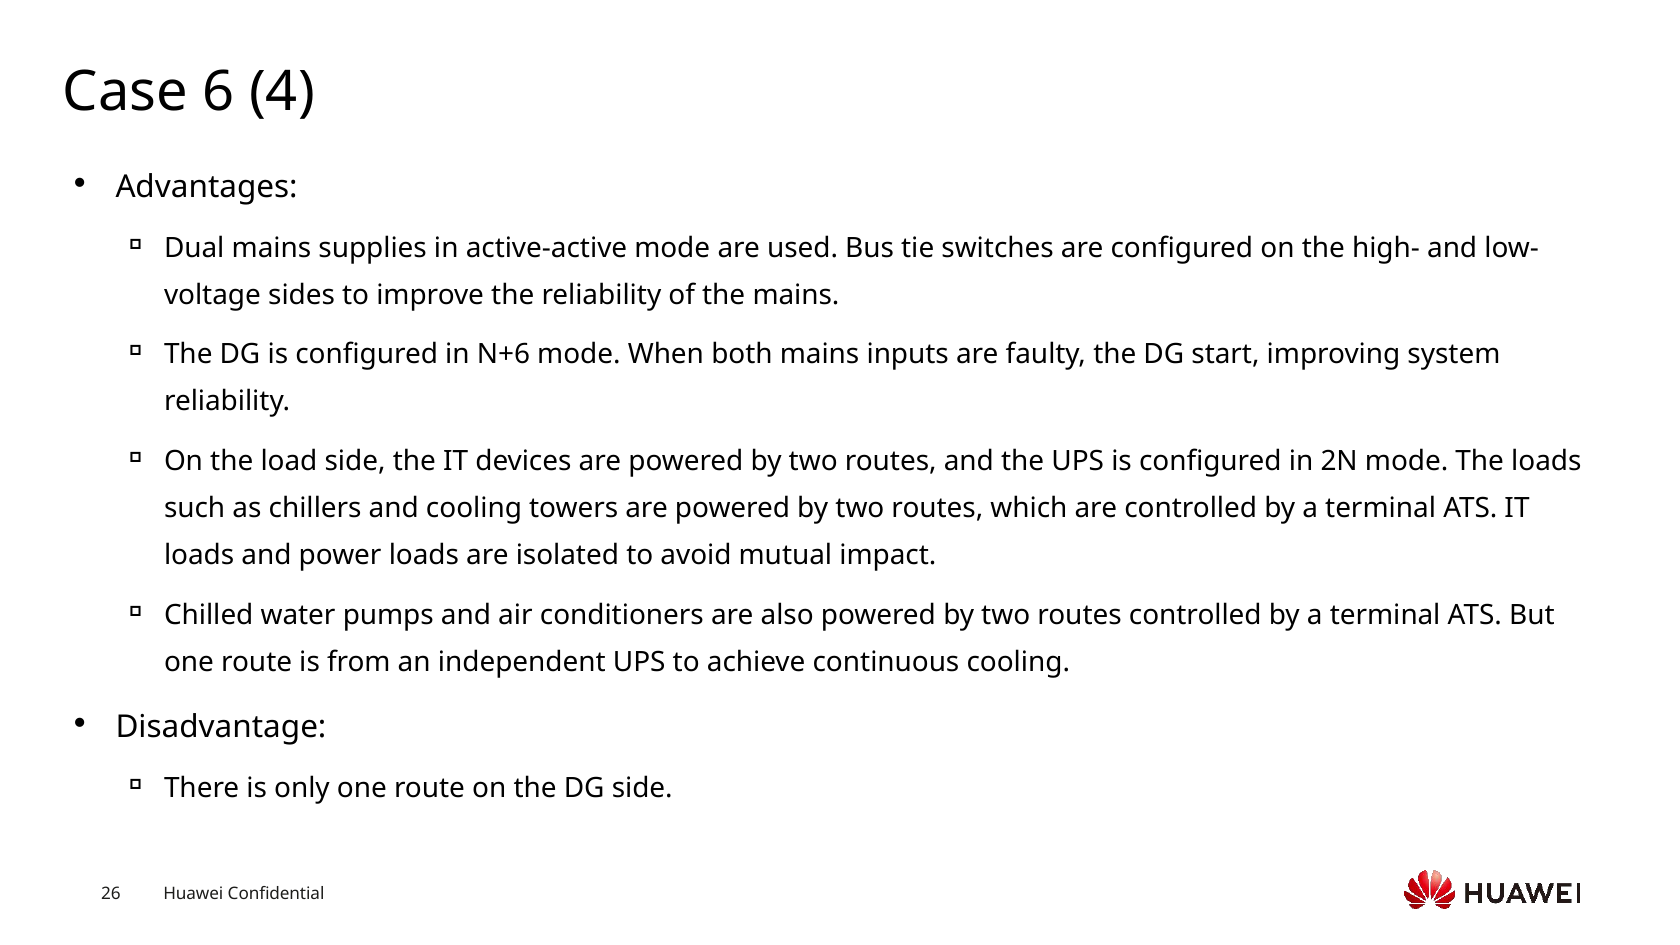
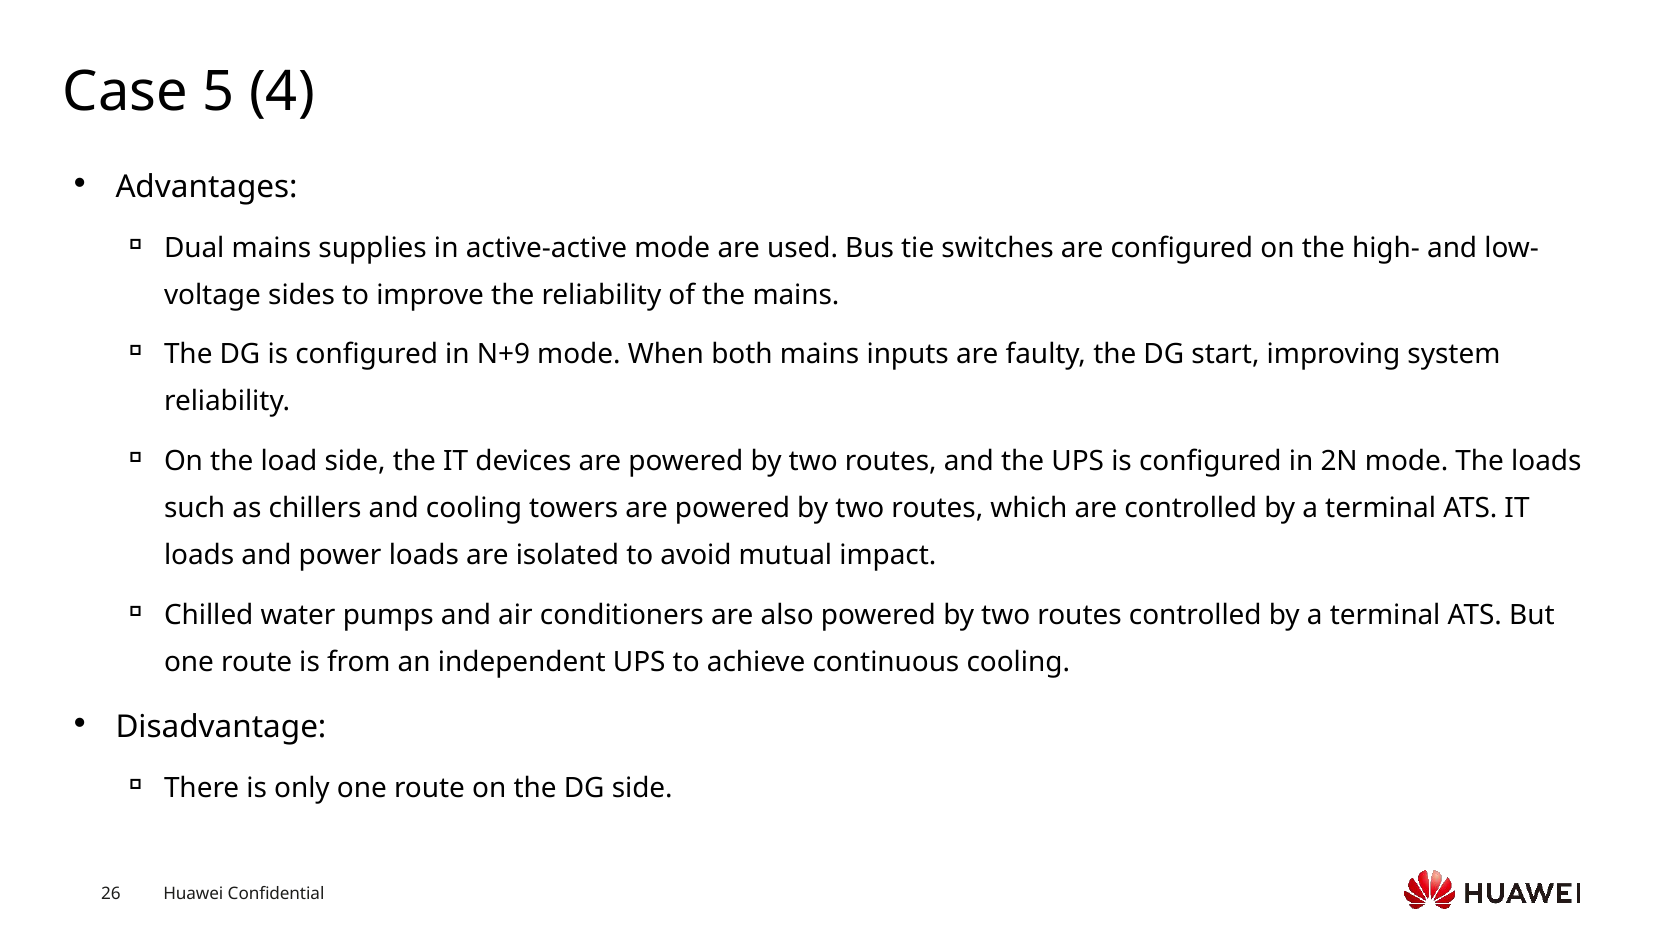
6: 6 -> 5
N+6: N+6 -> N+9
